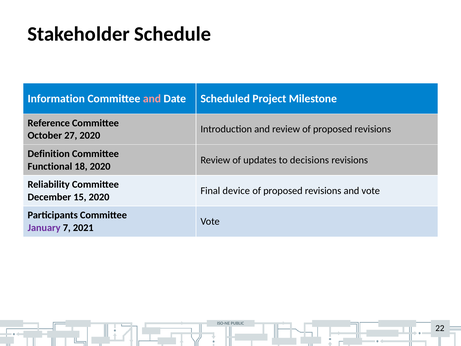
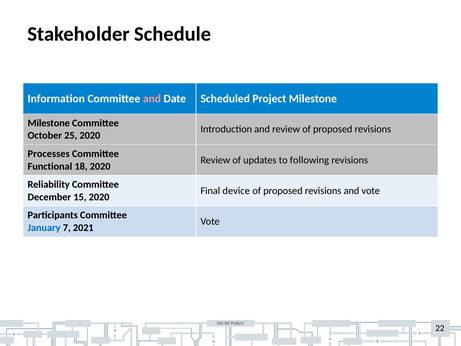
Reference at (49, 123): Reference -> Milestone
27: 27 -> 25
Definition: Definition -> Processes
decisions: decisions -> following
January colour: purple -> blue
